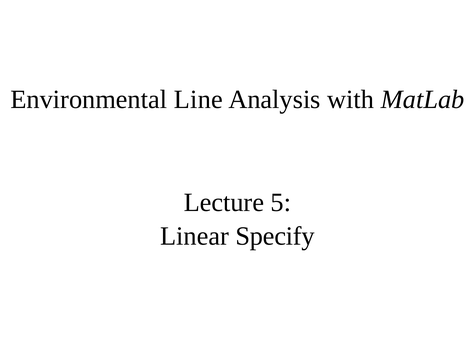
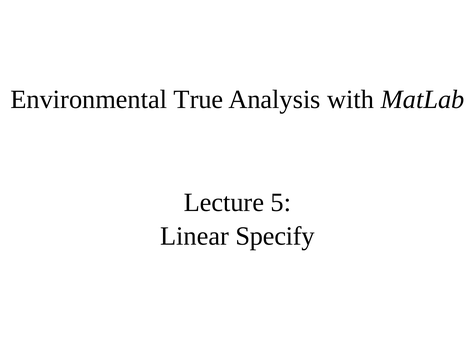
Line: Line -> True
